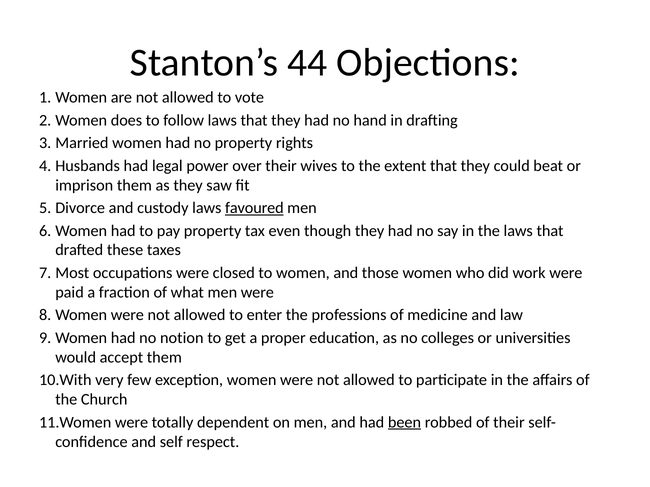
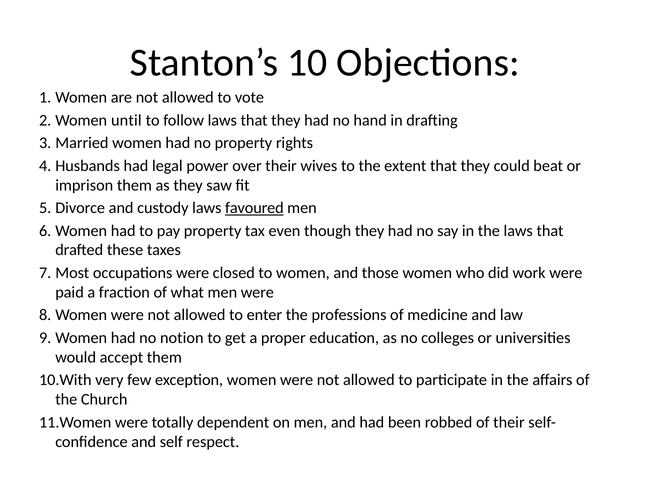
44: 44 -> 10
does: does -> until
been underline: present -> none
